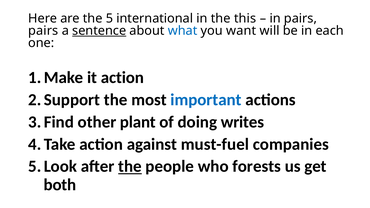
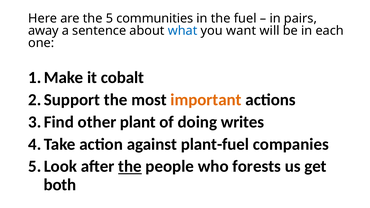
international: international -> communities
this: this -> fuel
pairs at (43, 31): pairs -> away
sentence underline: present -> none
it action: action -> cobalt
important colour: blue -> orange
must-fuel: must-fuel -> plant-fuel
